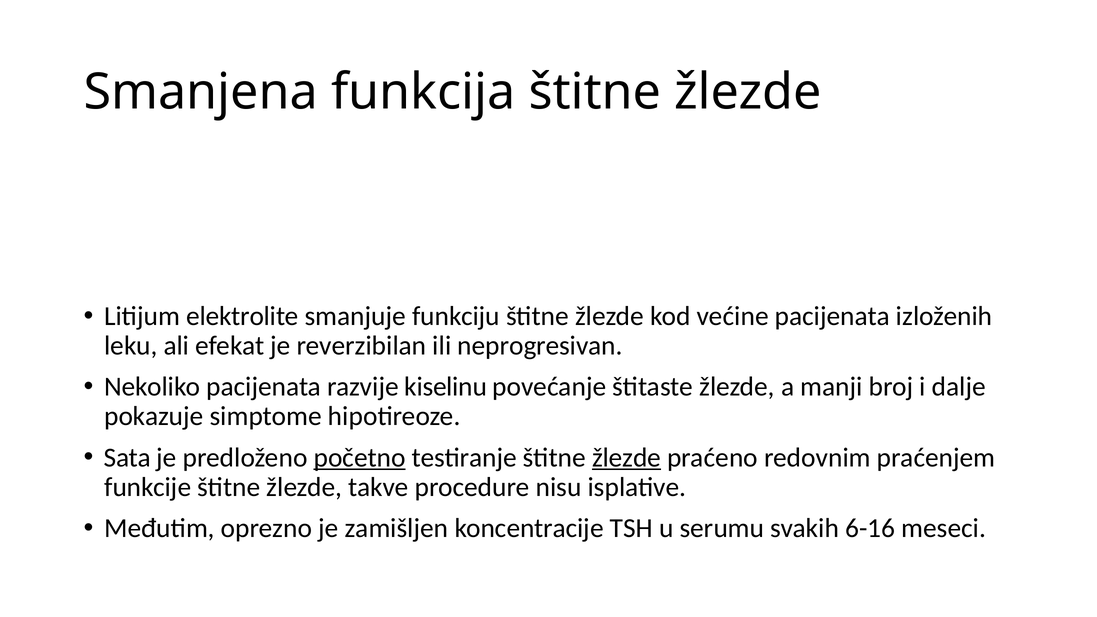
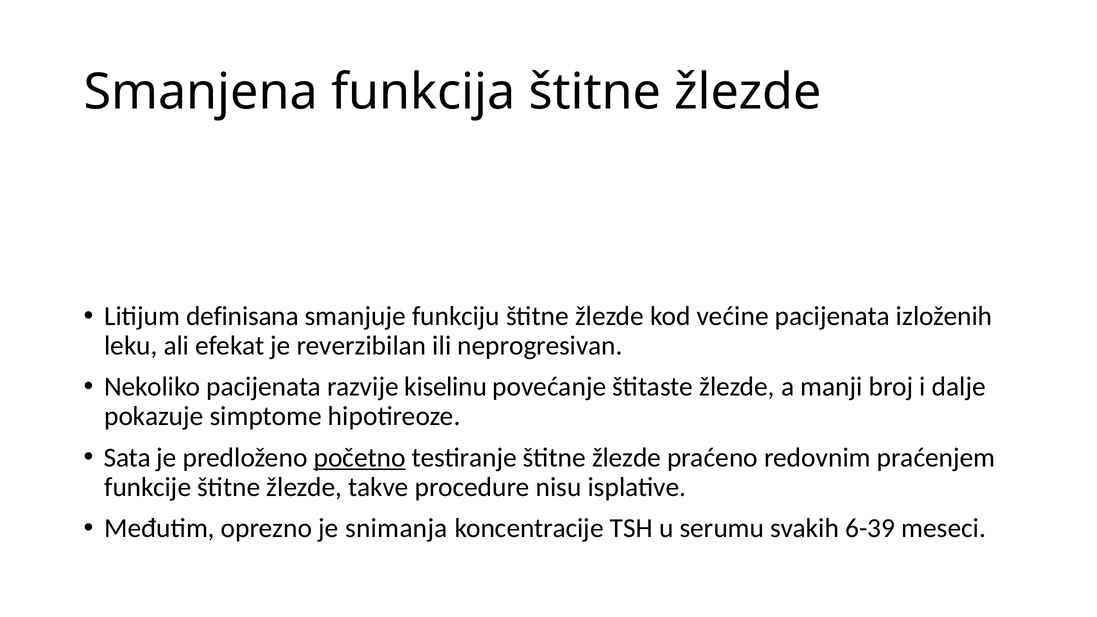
elektrolite: elektrolite -> definisana
žlezde at (627, 458) underline: present -> none
zamišljen: zamišljen -> snimanja
6-16: 6-16 -> 6-39
